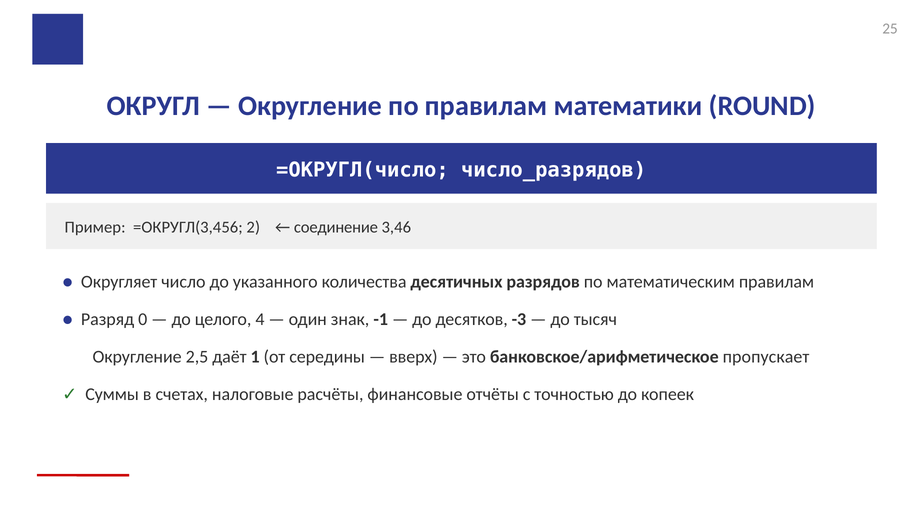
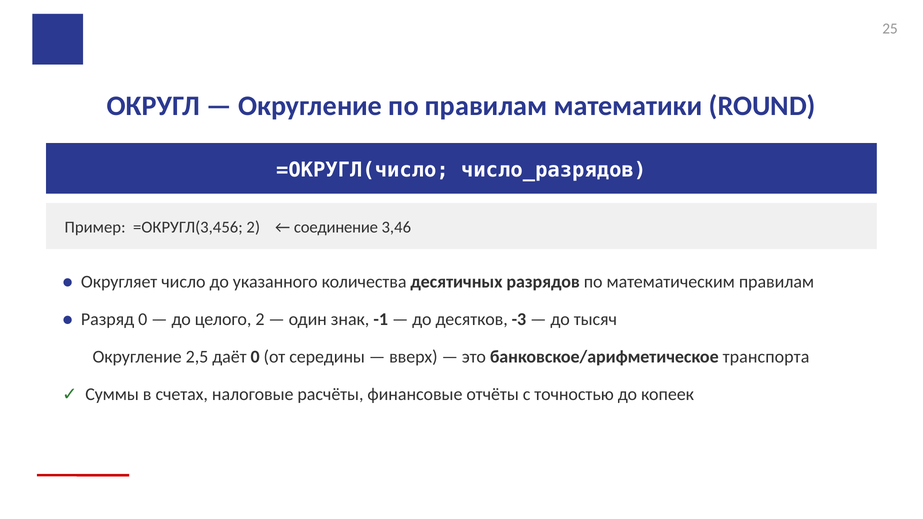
целого 4: 4 -> 2
даёт 1: 1 -> 0
пропускает: пропускает -> транспорта
